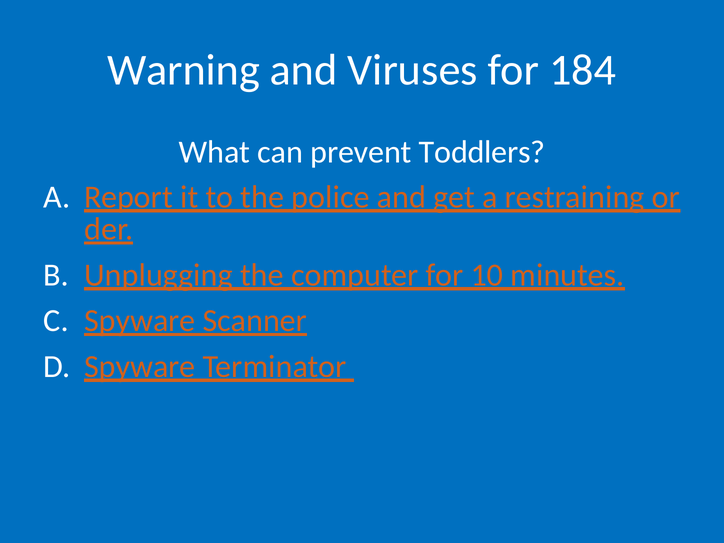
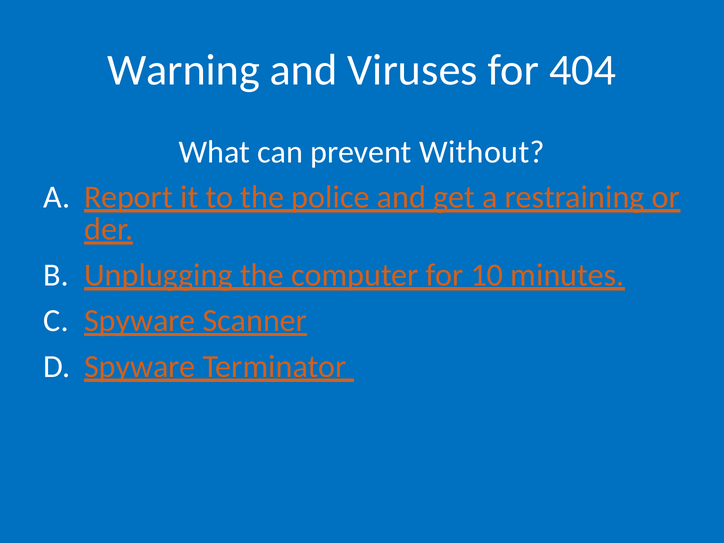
184: 184 -> 404
Toddlers: Toddlers -> Without
